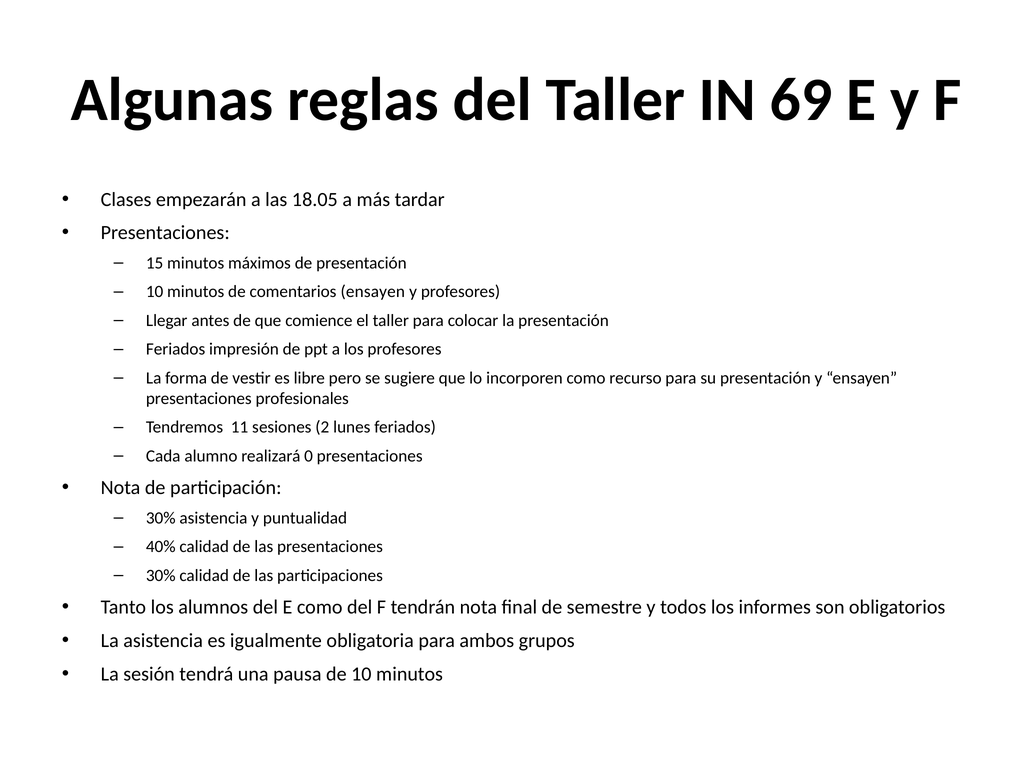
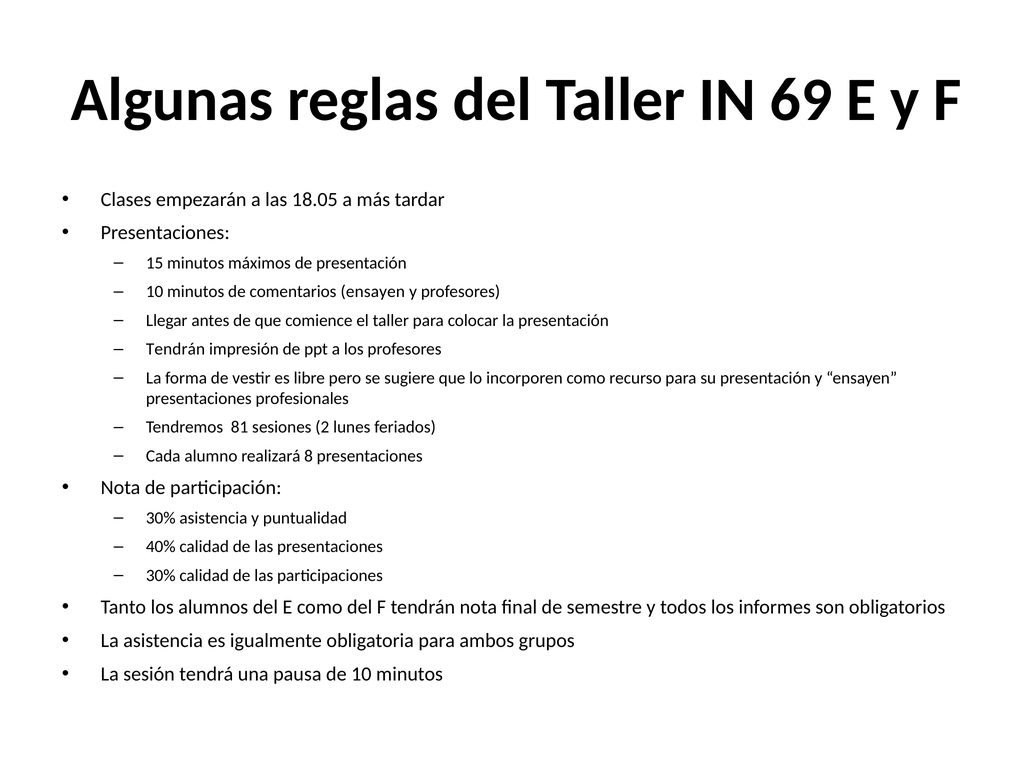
Feriados at (176, 349): Feriados -> Tendrán
11: 11 -> 81
0: 0 -> 8
